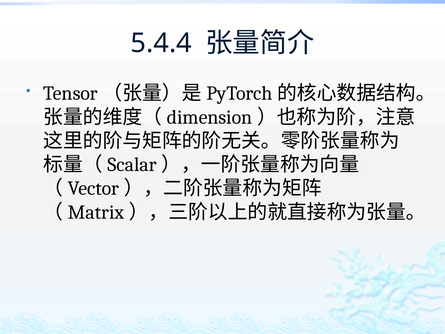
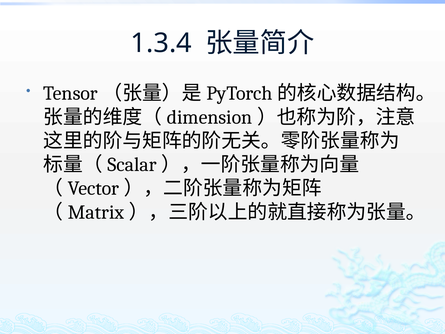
5.4.4: 5.4.4 -> 1.3.4
